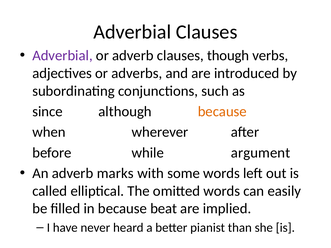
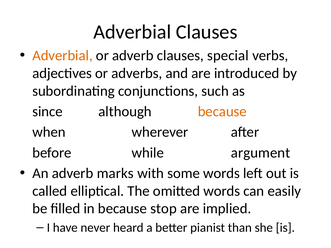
Adverbial at (62, 56) colour: purple -> orange
though: though -> special
beat: beat -> stop
